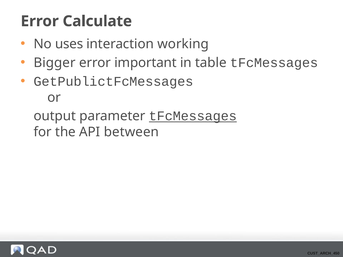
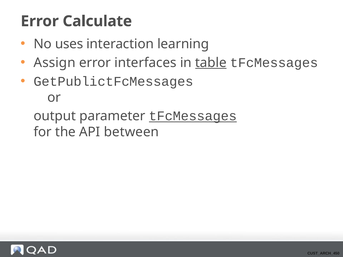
working: working -> learning
Bigger: Bigger -> Assign
important: important -> interfaces
table underline: none -> present
